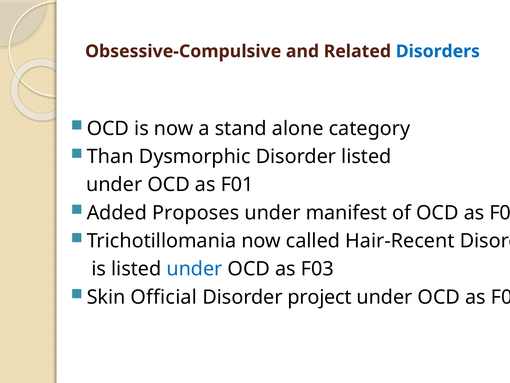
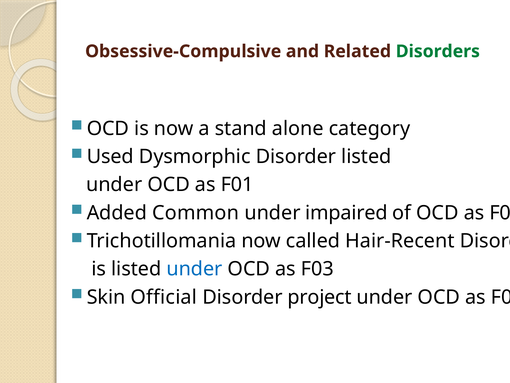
Disorders colour: blue -> green
Than: Than -> Used
Proposes: Proposes -> Common
manifest: manifest -> impaired
